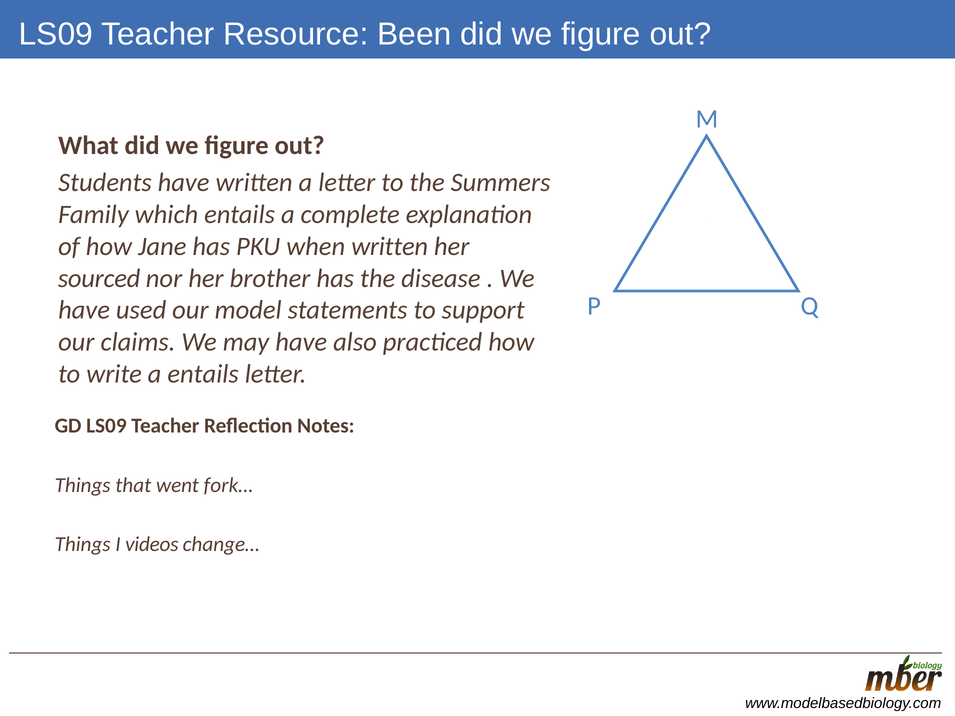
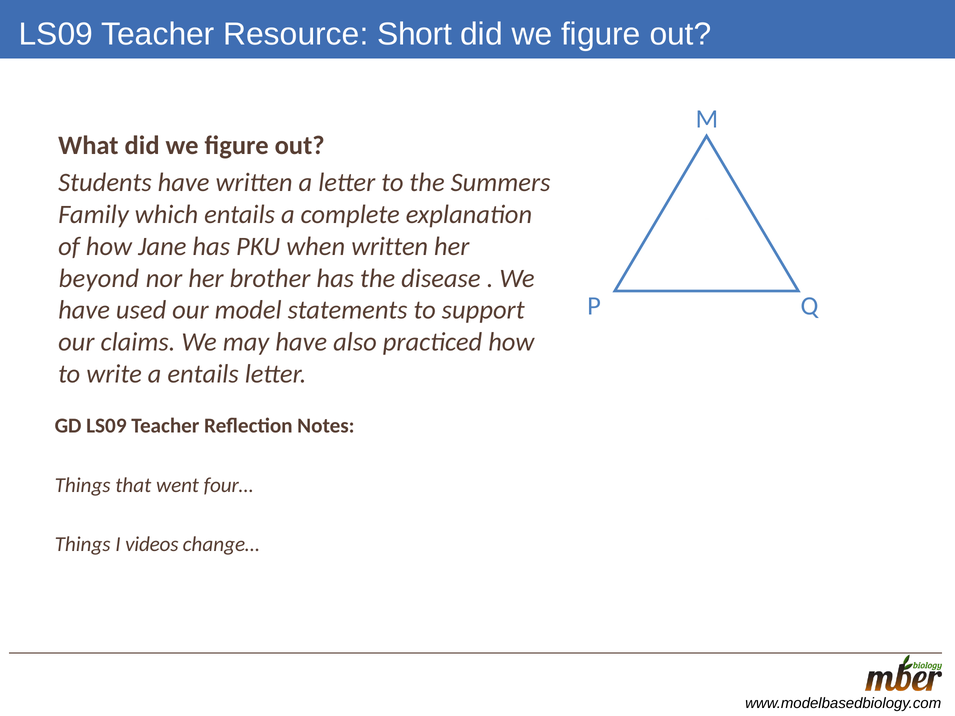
Been: Been -> Short
sourced: sourced -> beyond
fork…: fork… -> four…
